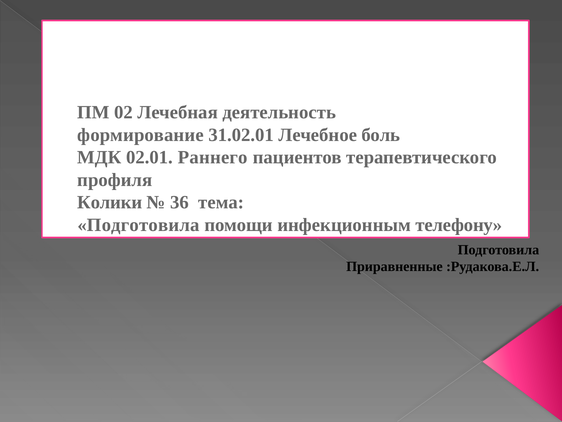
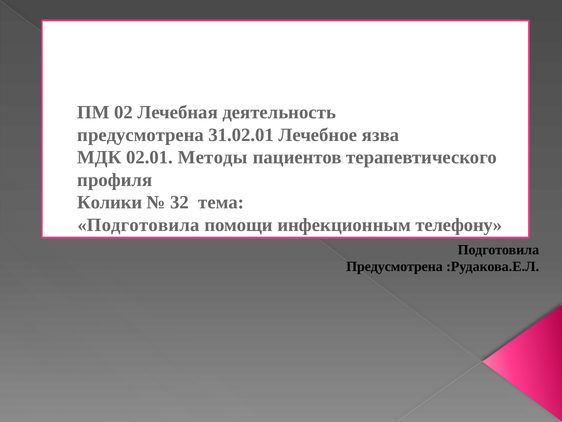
формирование at (141, 135): формирование -> предусмотрена
боль: боль -> язва
Раннего: Раннего -> Методы
36: 36 -> 32
Приравненные at (394, 266): Приравненные -> Предусмотрена
